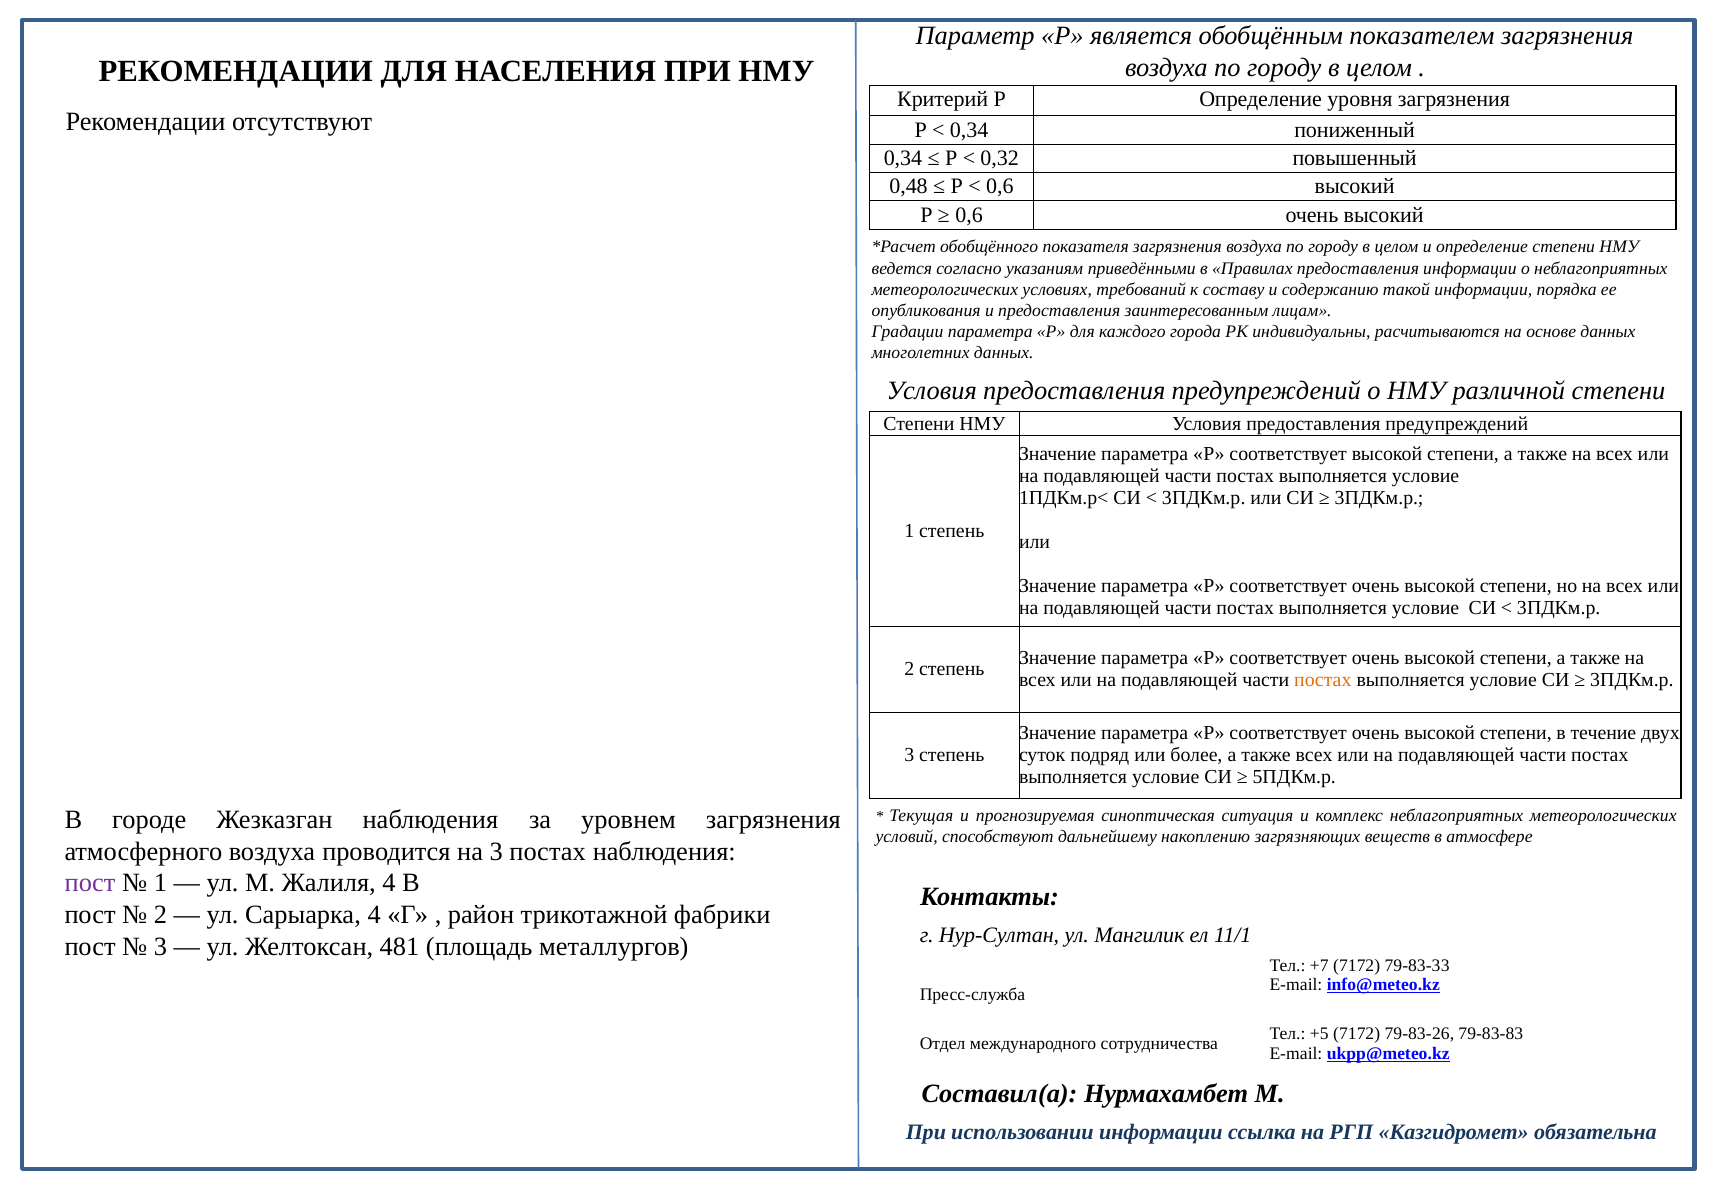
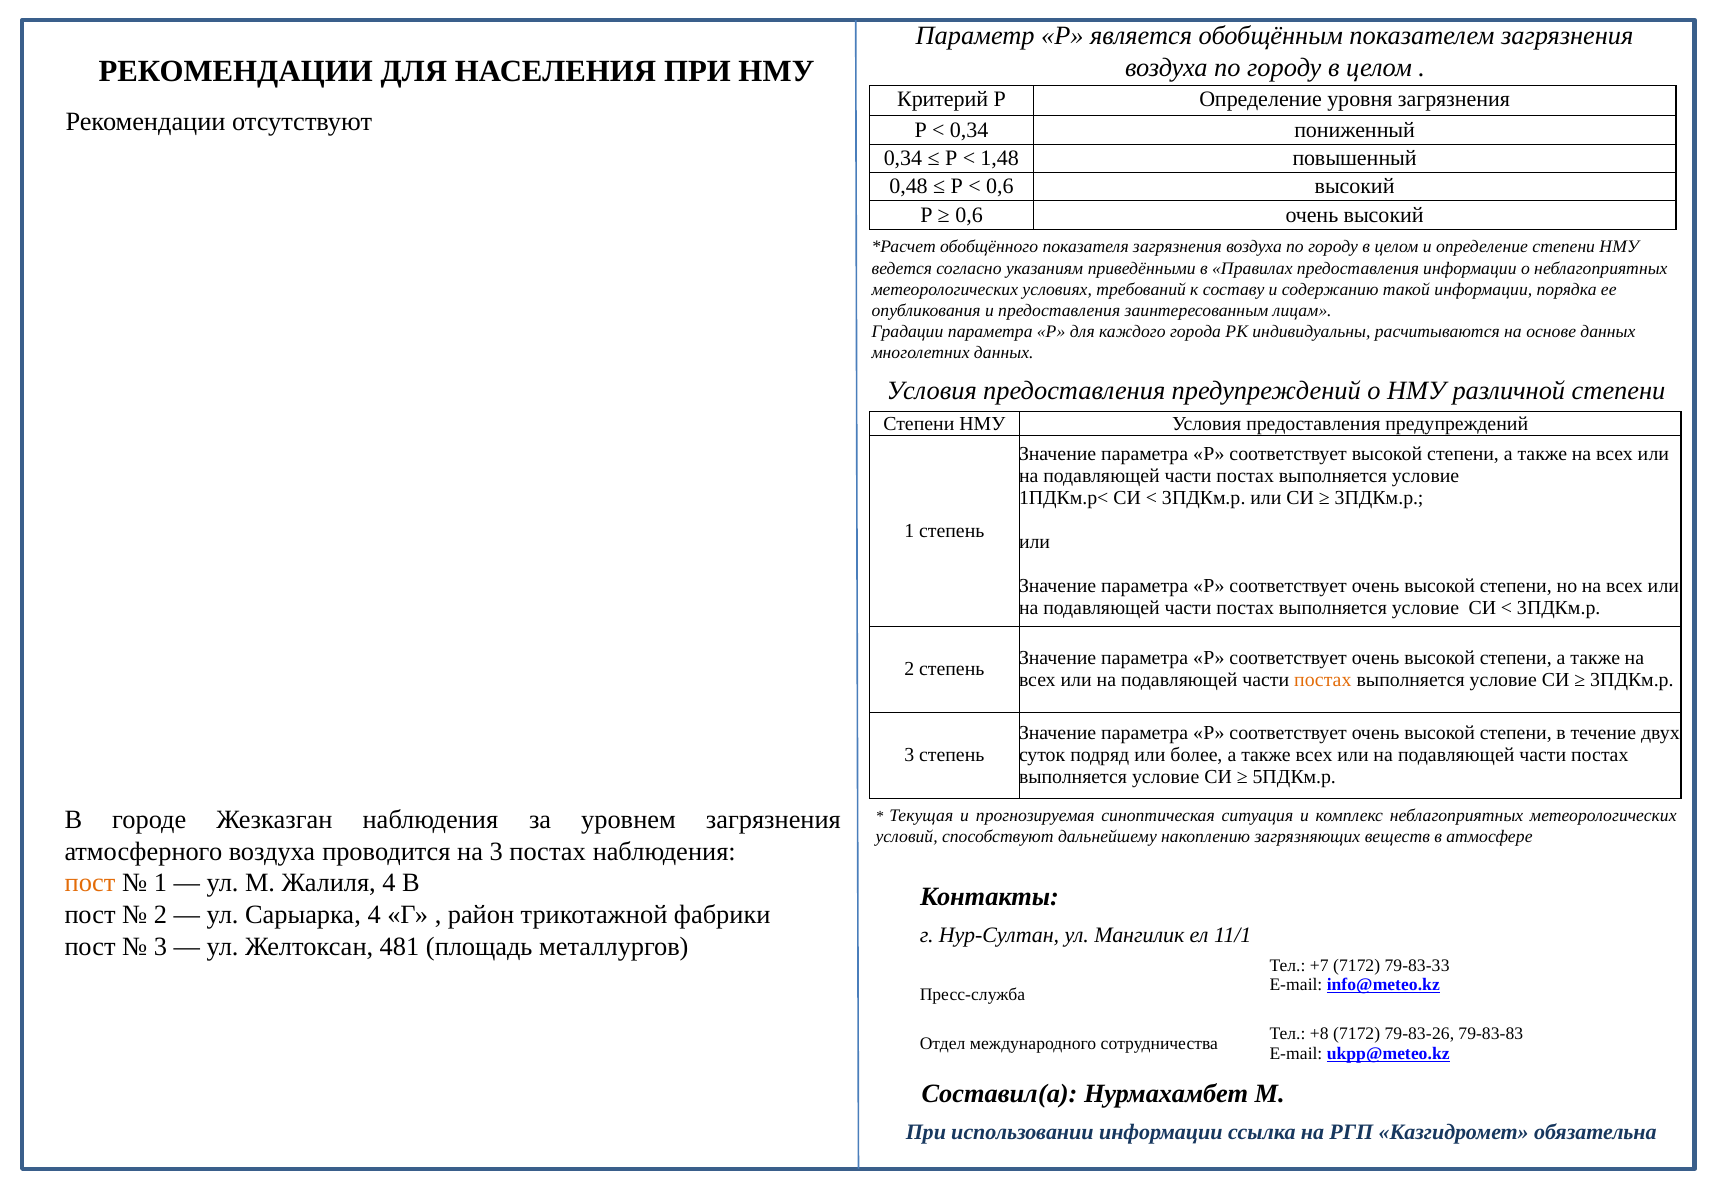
0,32: 0,32 -> 1,48
пост at (90, 883) colour: purple -> orange
+5: +5 -> +8
